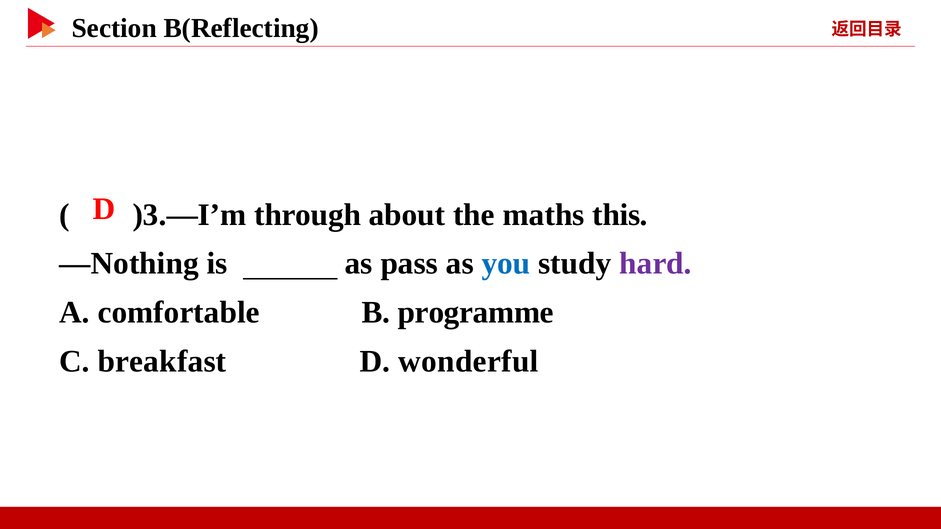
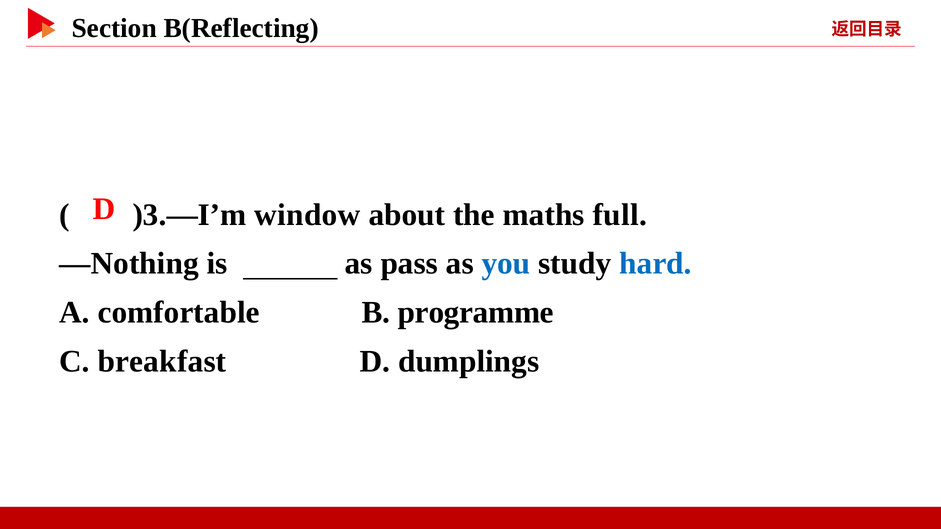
through: through -> window
this: this -> full
hard colour: purple -> blue
wonderful: wonderful -> dumplings
